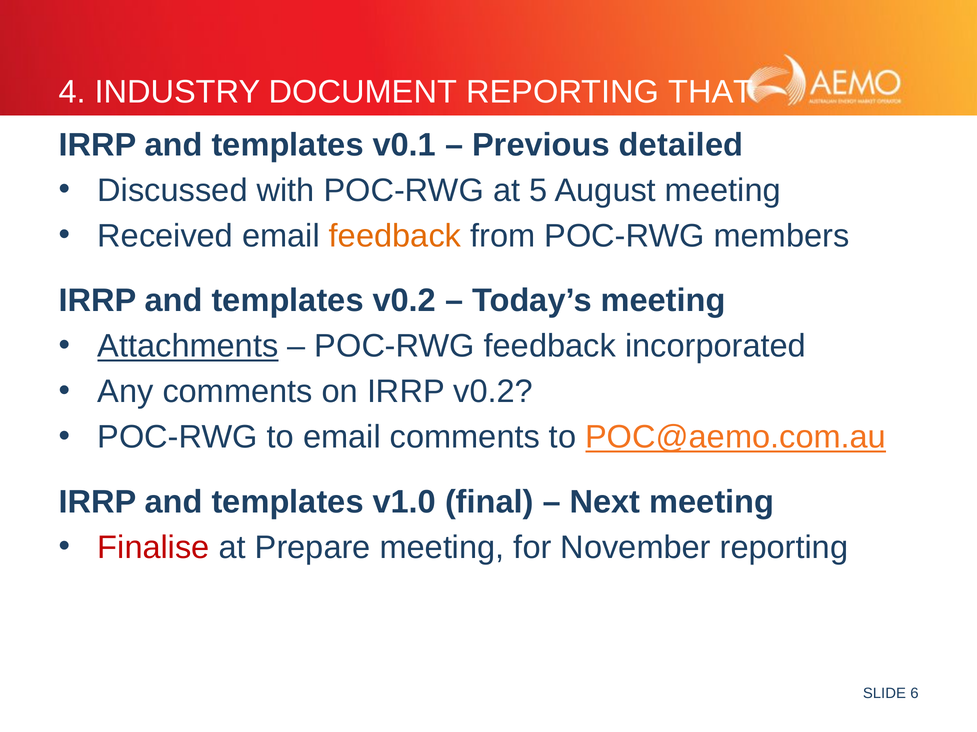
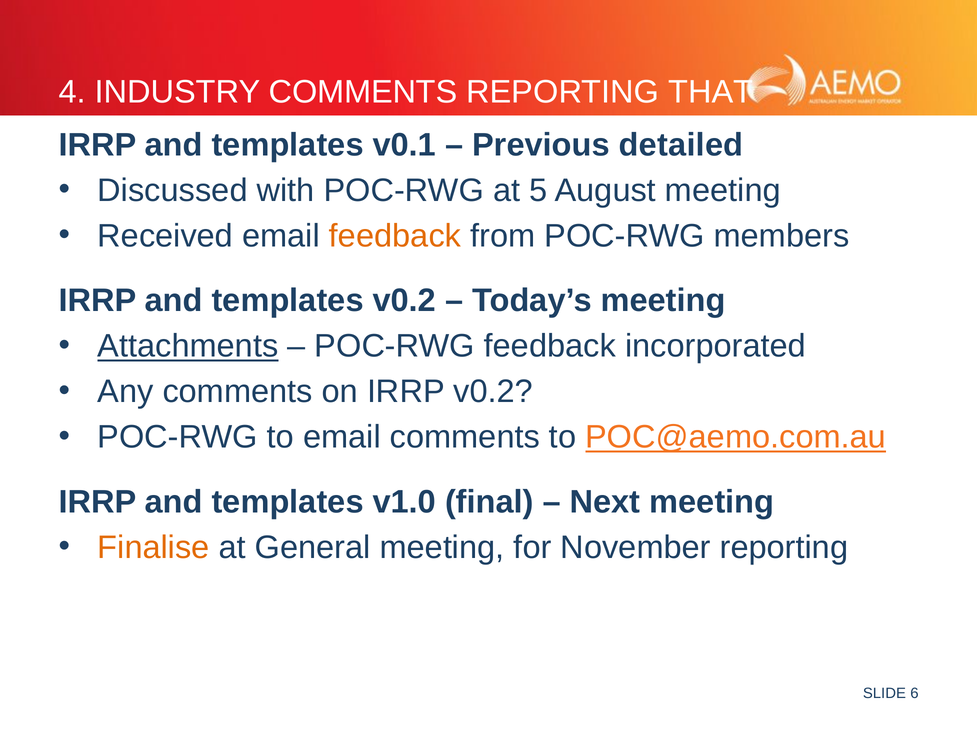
INDUSTRY DOCUMENT: DOCUMENT -> COMMENTS
Finalise colour: red -> orange
Prepare: Prepare -> General
